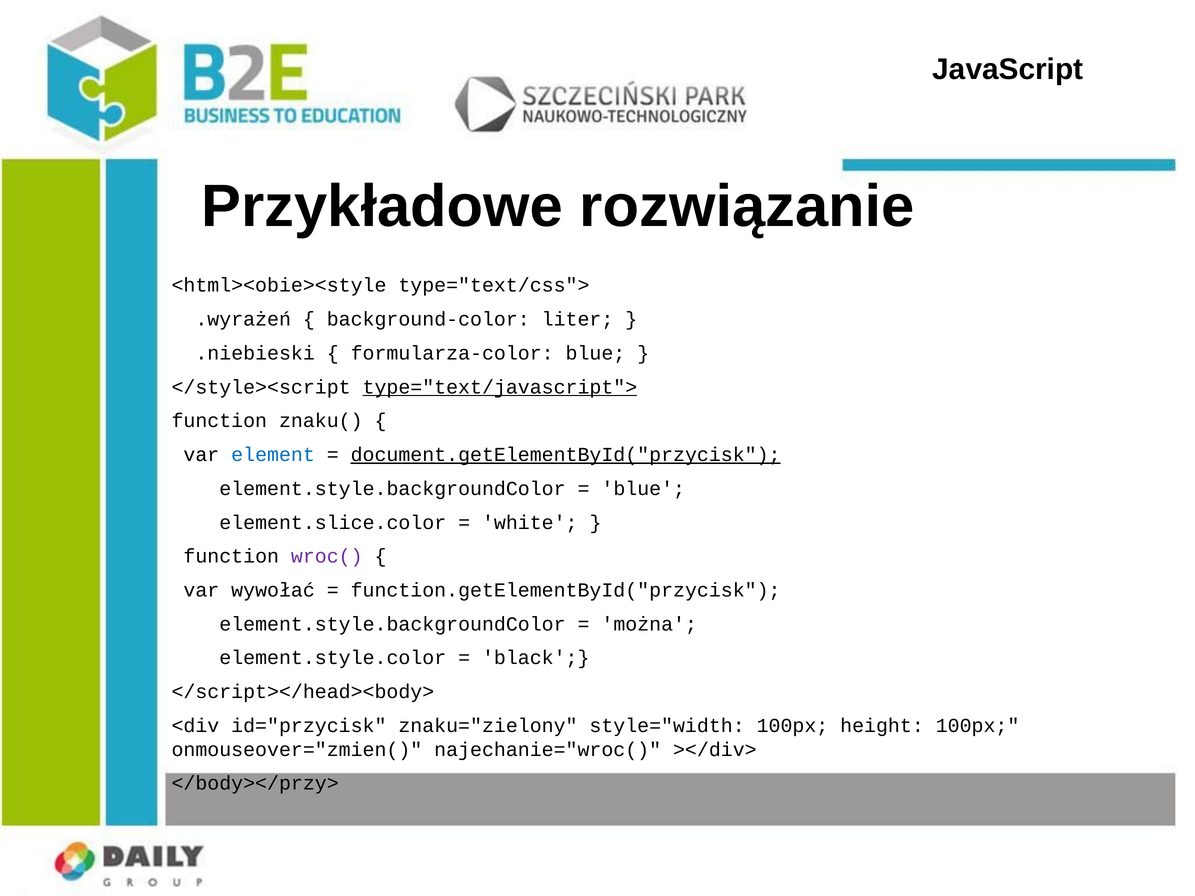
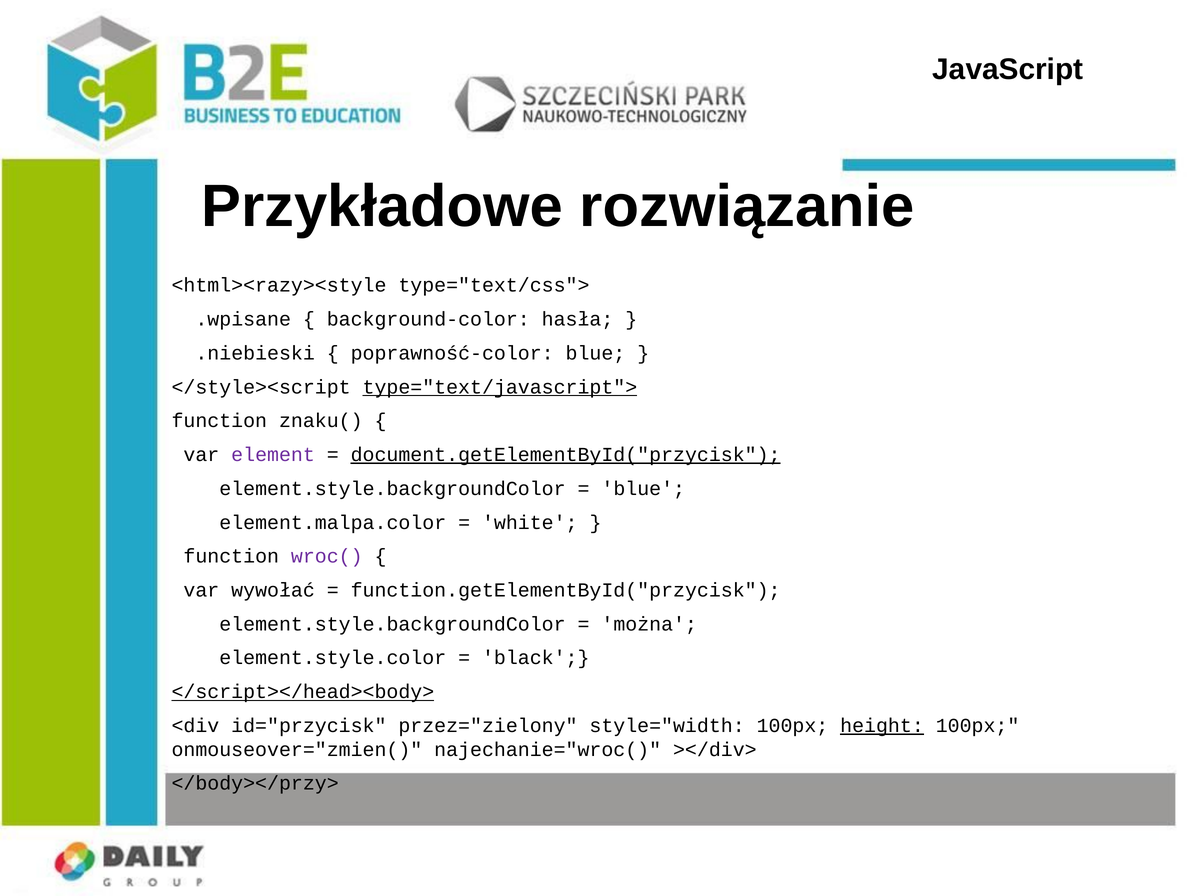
<html><obie><style: <html><obie><style -> <html><razy><style
.wyrażeń: .wyrażeń -> .wpisane
liter: liter -> hasła
formularza-color: formularza-color -> poprawność-color
element colour: blue -> purple
element.slice.color: element.slice.color -> element.malpa.color
</script></head><body> underline: none -> present
znaku="zielony: znaku="zielony -> przez="zielony
height underline: none -> present
